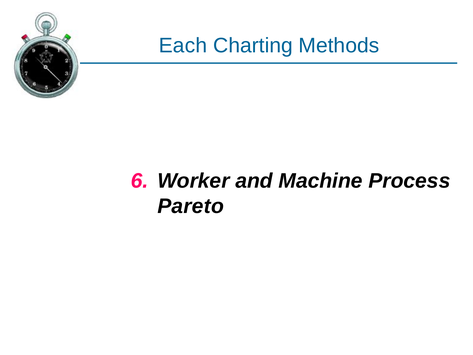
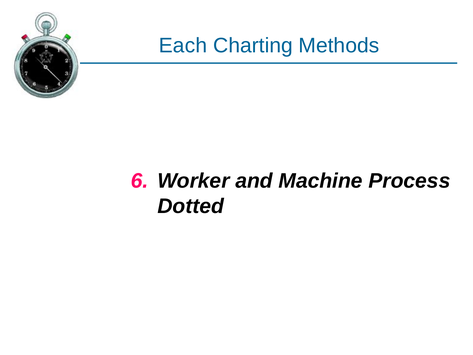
Pareto: Pareto -> Dotted
